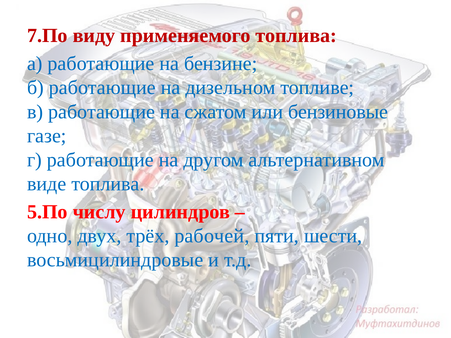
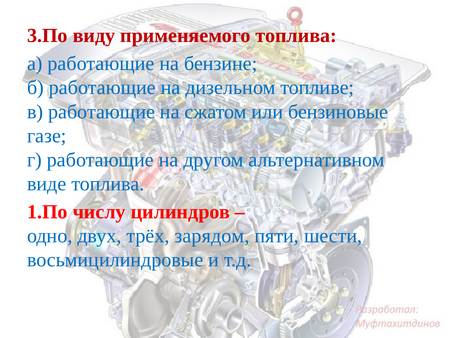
7.По: 7.По -> 3.По
5.По: 5.По -> 1.По
рабочей: рабочей -> зарядом
